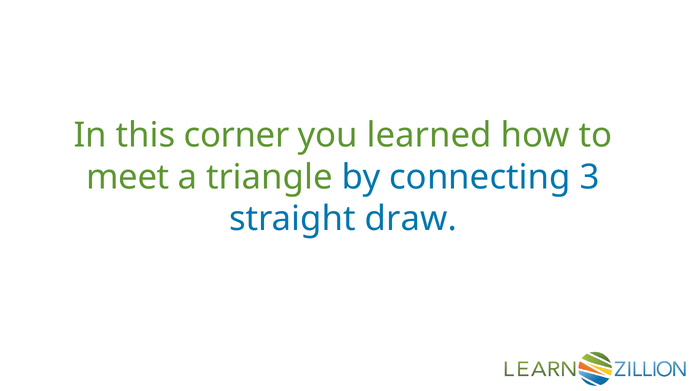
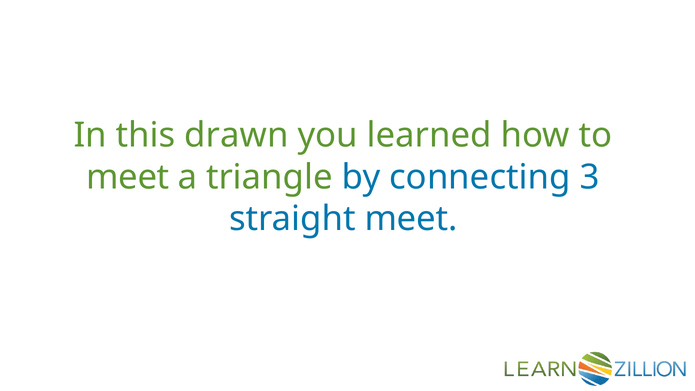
corner: corner -> drawn
straight draw: draw -> meet
